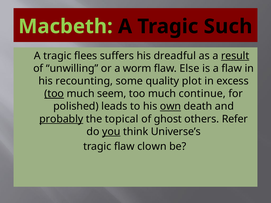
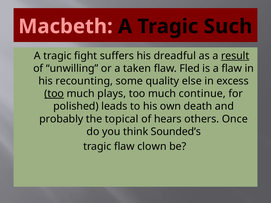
Macbeth colour: light green -> pink
flees: flees -> fight
worm: worm -> taken
Else: Else -> Fled
plot: plot -> else
seem: seem -> plays
own underline: present -> none
probably underline: present -> none
ghost: ghost -> hears
Refer: Refer -> Once
you underline: present -> none
Universe’s: Universe’s -> Sounded’s
